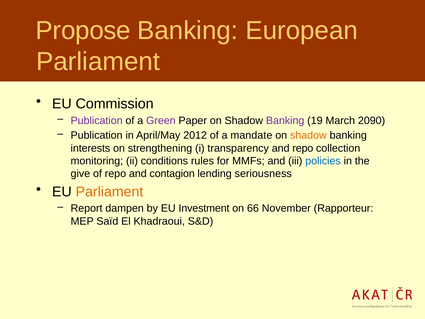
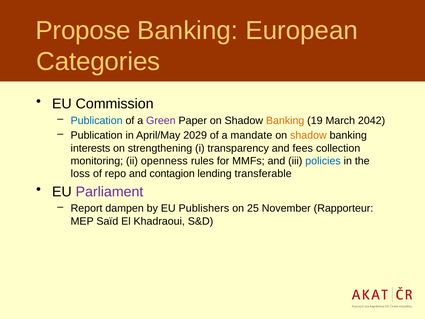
Parliament at (98, 62): Parliament -> Categories
Publication at (97, 120) colour: purple -> blue
Banking at (285, 120) colour: purple -> orange
2090: 2090 -> 2042
2012: 2012 -> 2029
and repo: repo -> fees
conditions: conditions -> openness
give: give -> loss
seriousness: seriousness -> transferable
Parliament at (109, 192) colour: orange -> purple
Investment: Investment -> Publishers
66: 66 -> 25
